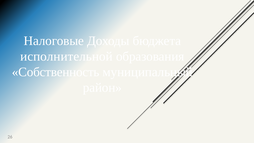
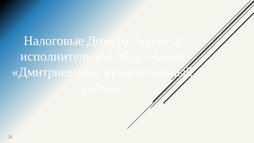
Собственность: Собственность -> Дмитриевском
